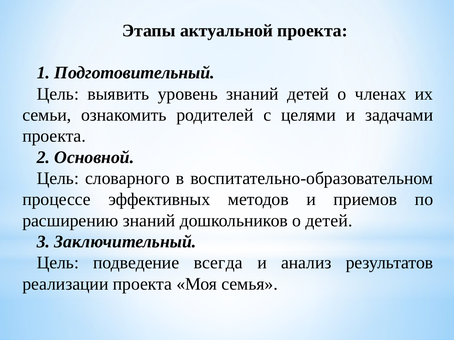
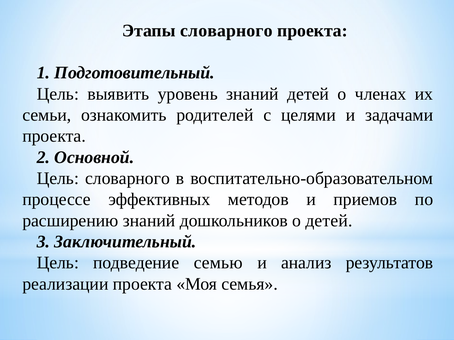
Этапы актуальной: актуальной -> словарного
всегда: всегда -> семью
